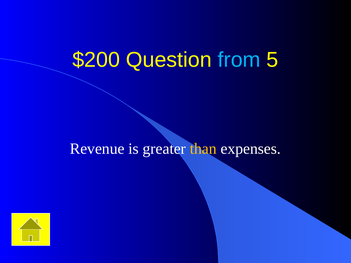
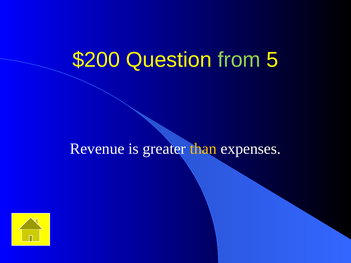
from colour: light blue -> light green
